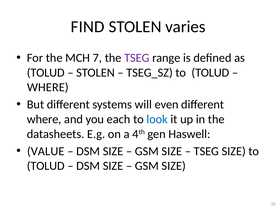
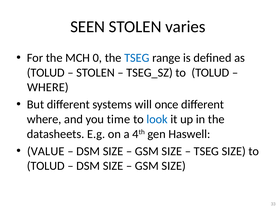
FIND: FIND -> SEEN
7: 7 -> 0
TSEG at (137, 58) colour: purple -> blue
even: even -> once
each: each -> time
